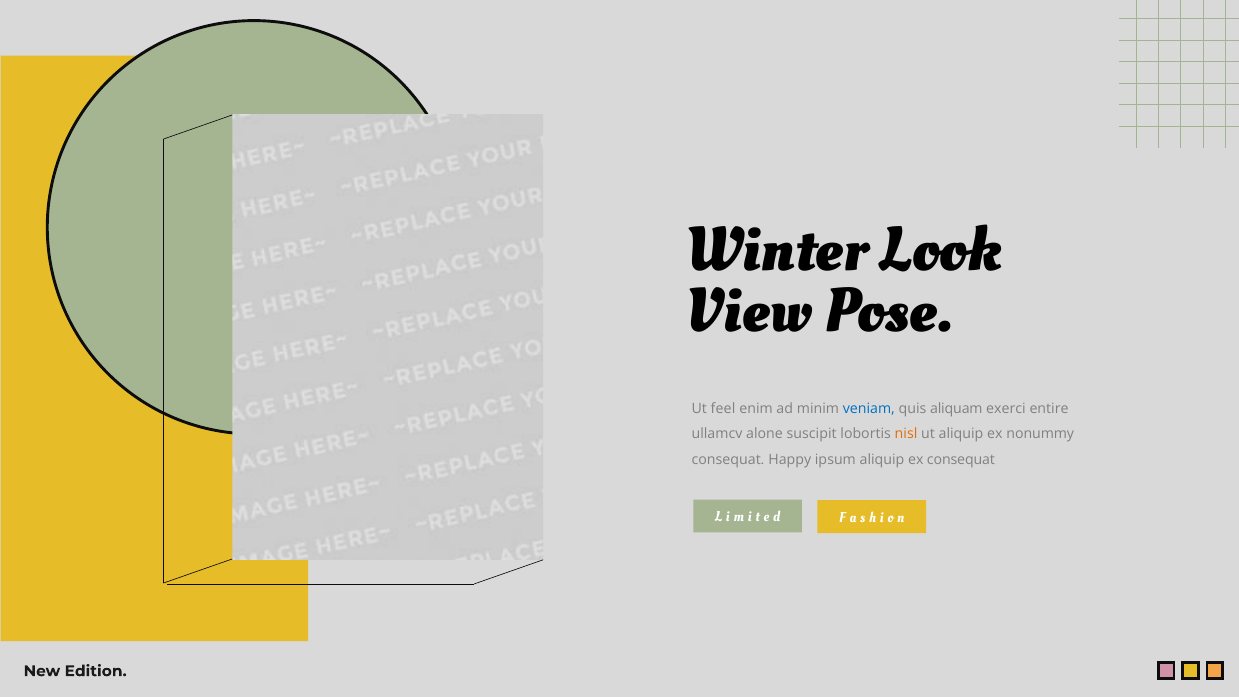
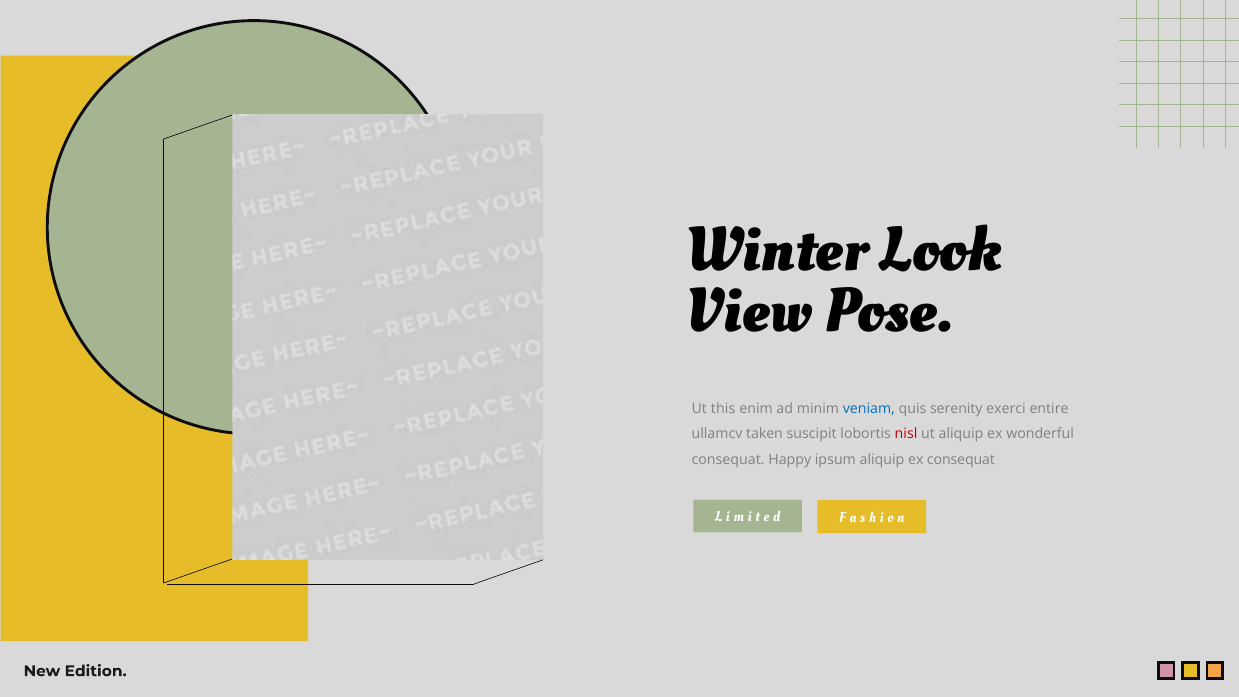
feel: feel -> this
aliquam: aliquam -> serenity
alone: alone -> taken
nisl colour: orange -> red
nonummy: nonummy -> wonderful
